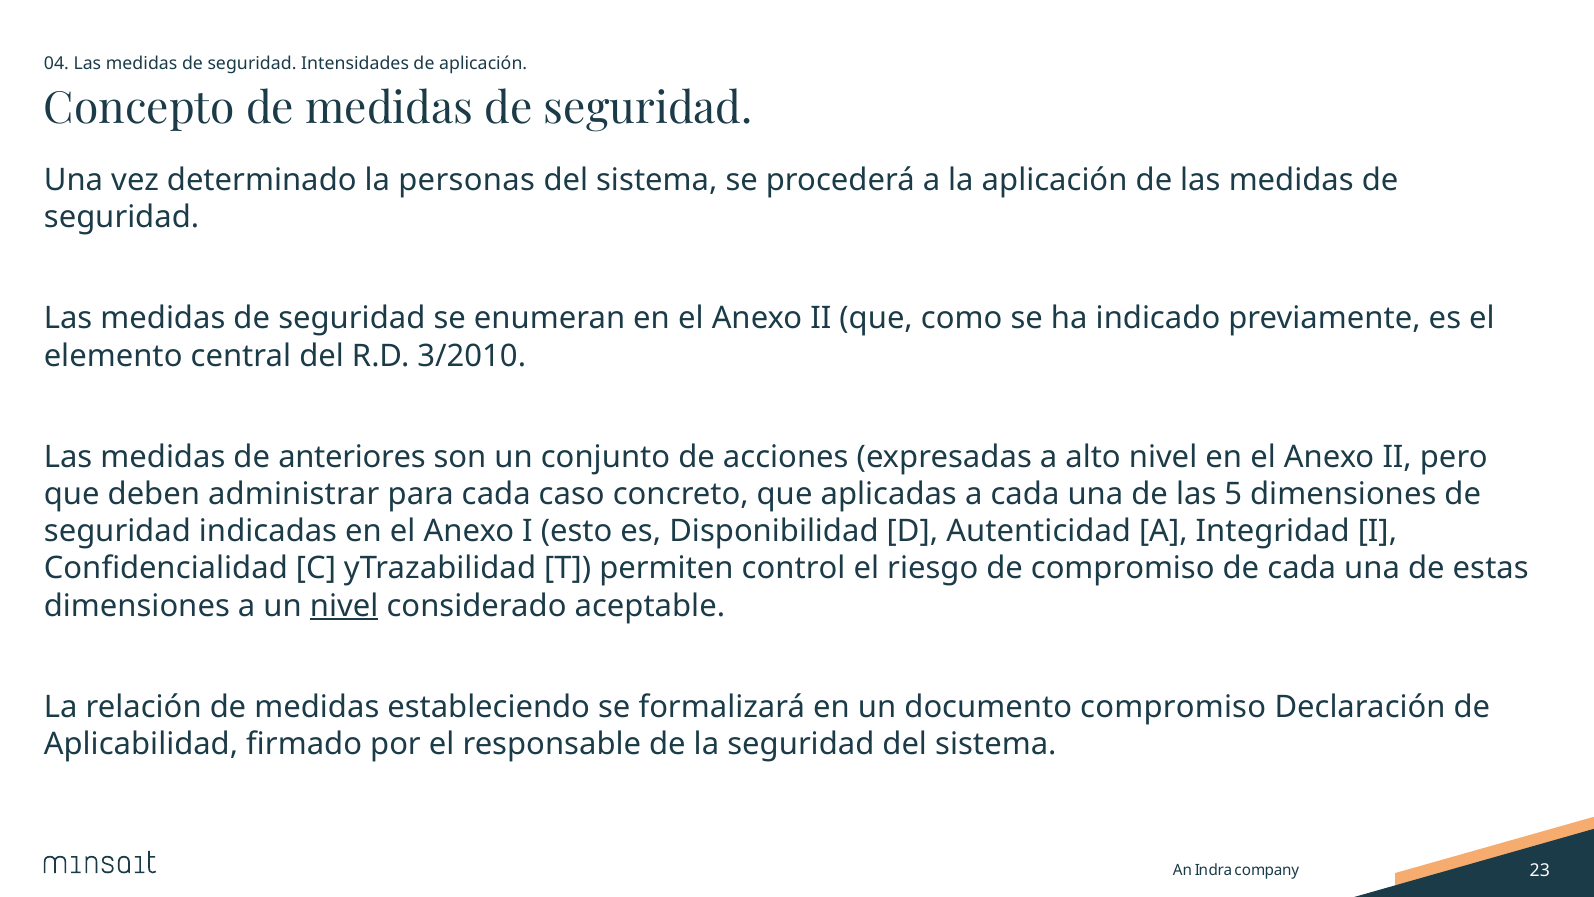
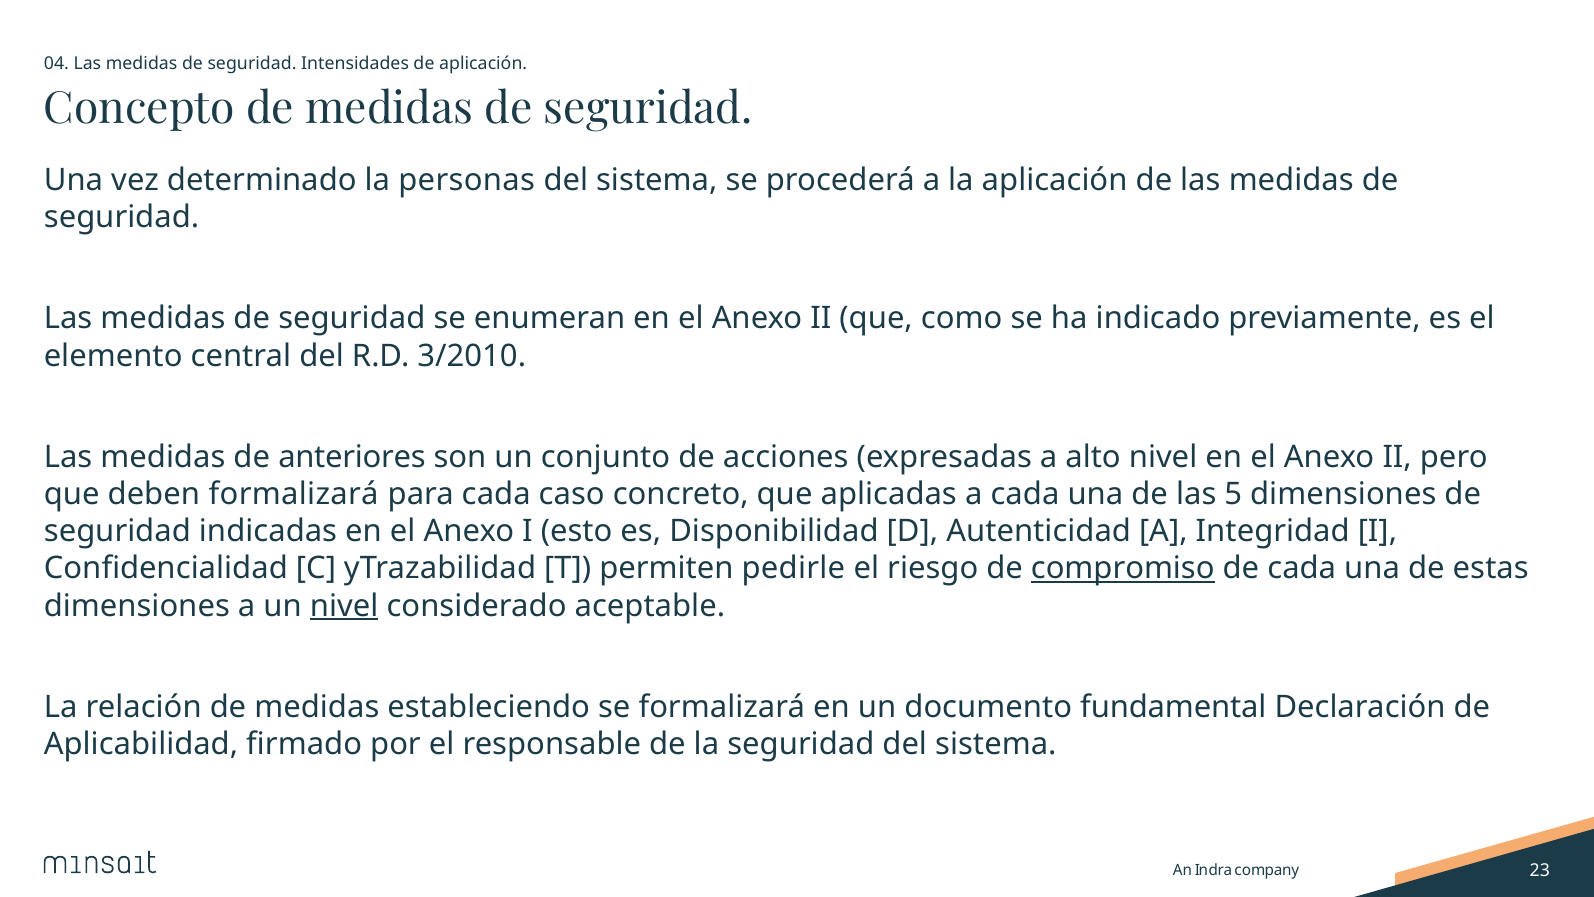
deben administrar: administrar -> formalizará
control: control -> pedirle
compromiso at (1123, 568) underline: none -> present
documento compromiso: compromiso -> fundamental
